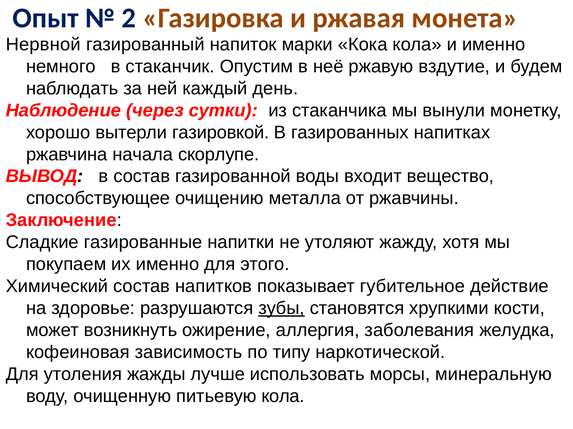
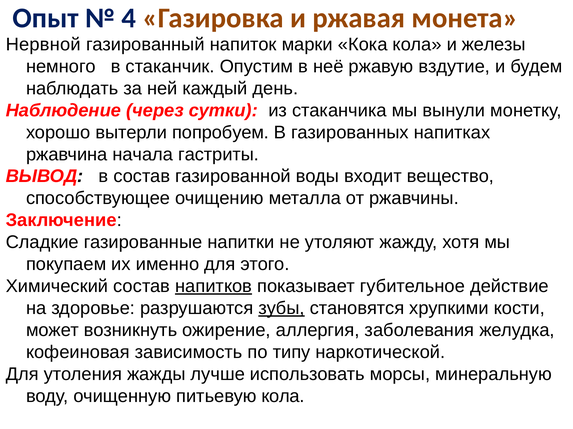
2: 2 -> 4
и именно: именно -> железы
газировкой: газировкой -> попробуем
скорлупе: скорлупе -> гастриты
напитков underline: none -> present
